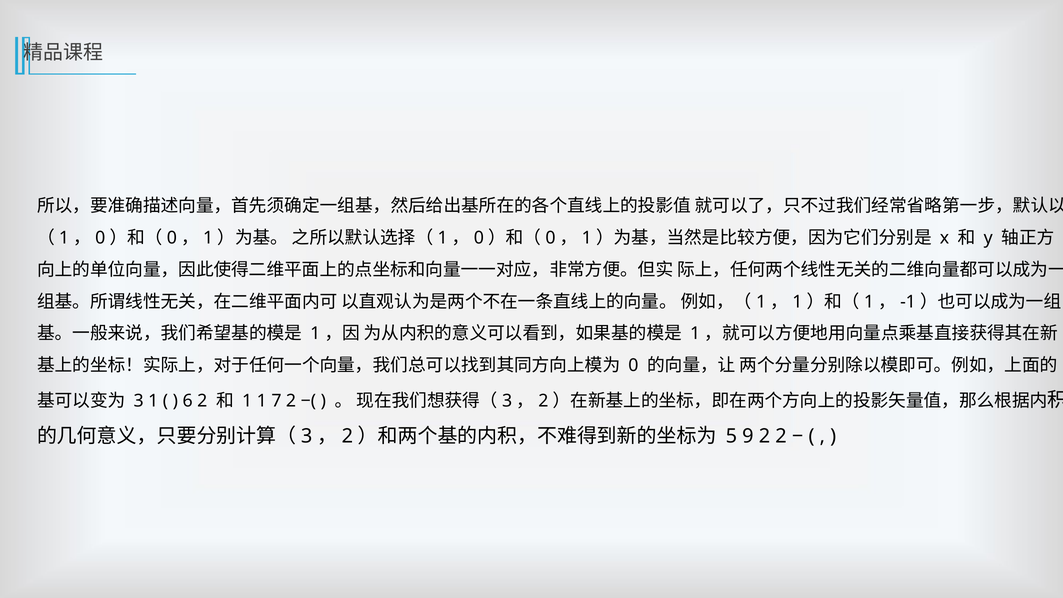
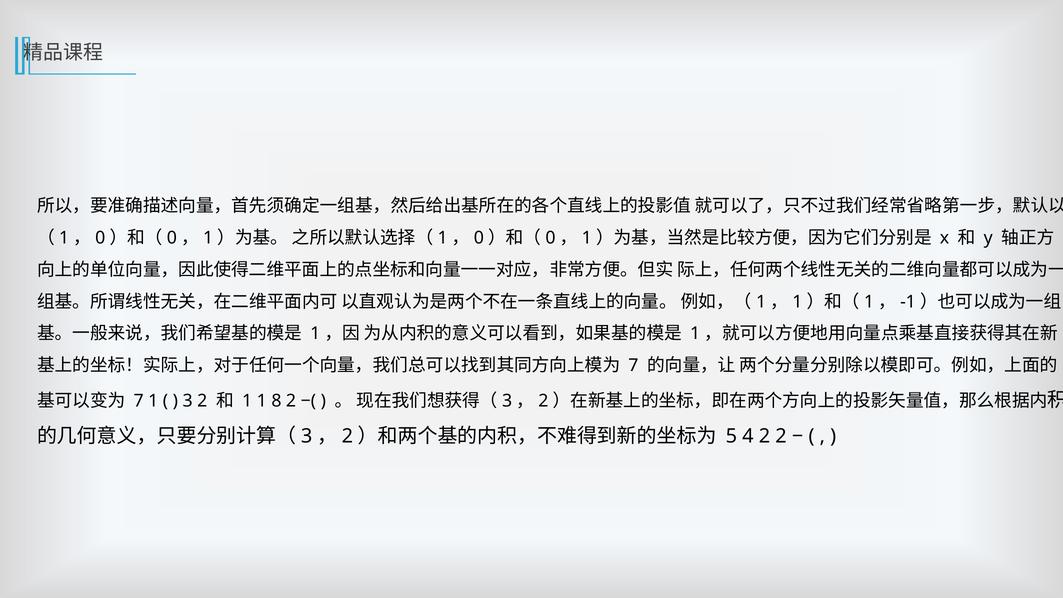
0 at (633, 365): 0 -> 7
3 at (139, 401): 3 -> 7
6: 6 -> 3
7: 7 -> 8
9: 9 -> 4
